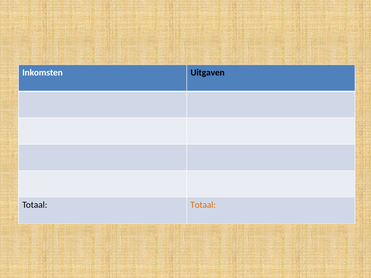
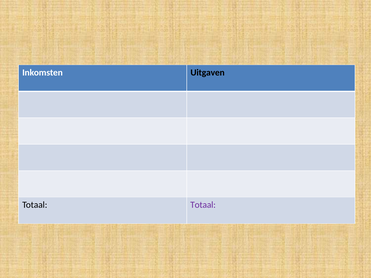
Totaal at (203, 205) colour: orange -> purple
